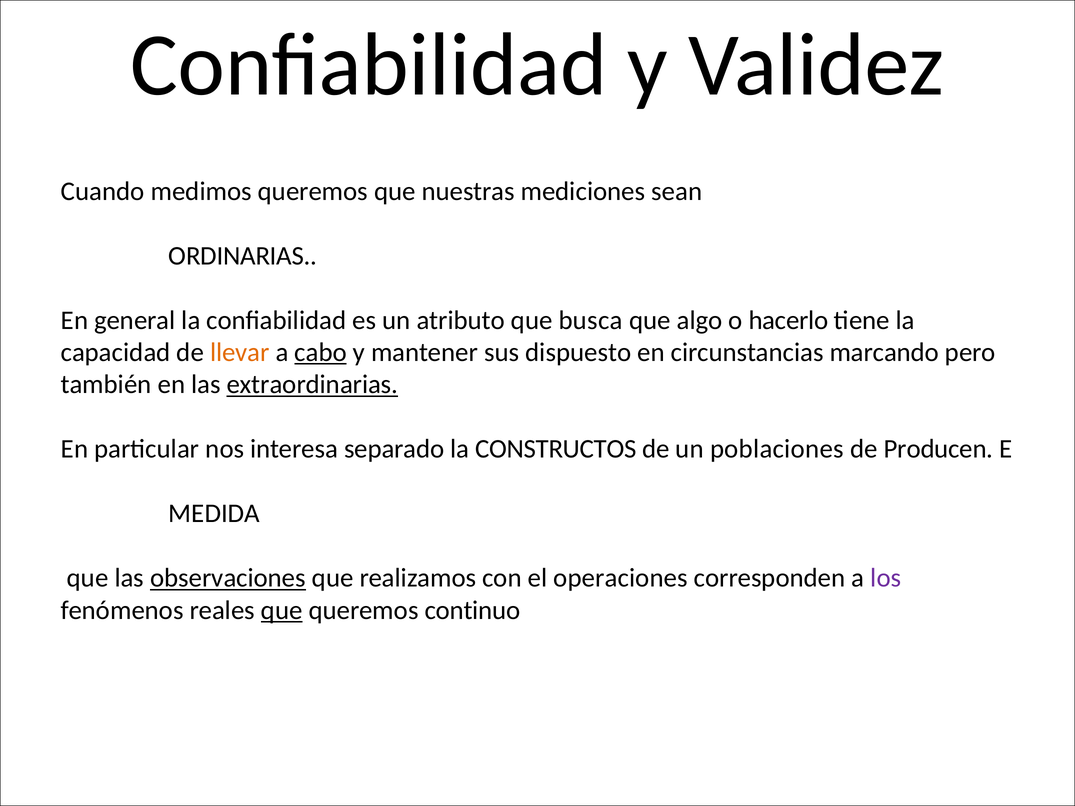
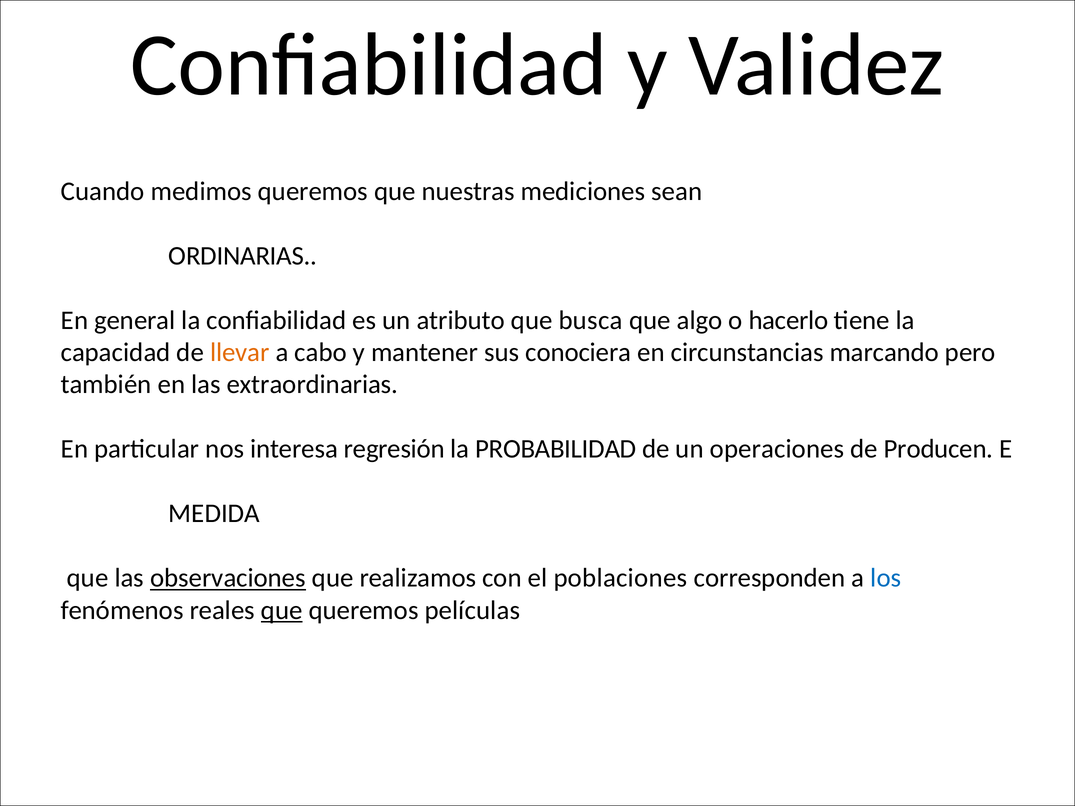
cabo underline: present -> none
dispuesto: dispuesto -> conociera
extraordinarias underline: present -> none
separado: separado -> regresión
CONSTRUCTOS: CONSTRUCTOS -> PROBABILIDAD
poblaciones: poblaciones -> operaciones
operaciones: operaciones -> poblaciones
los colour: purple -> blue
continuo: continuo -> películas
